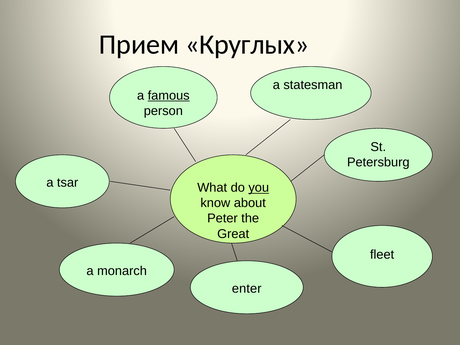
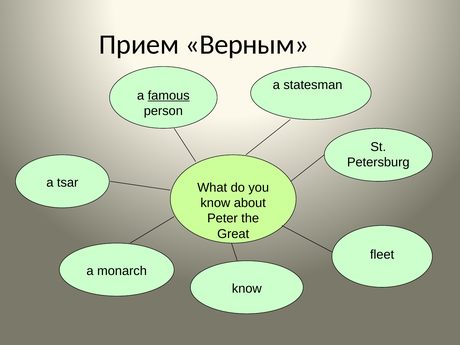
Круглых: Круглых -> Верным
you underline: present -> none
enter at (247, 289): enter -> know
